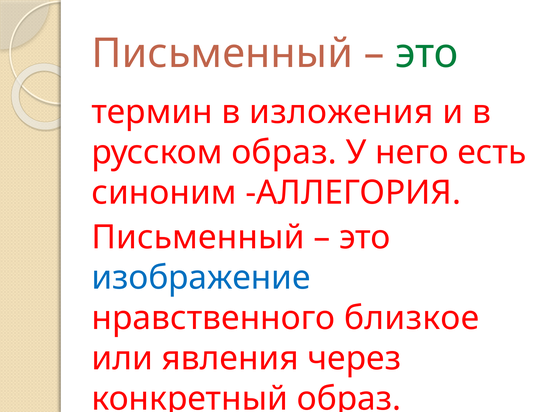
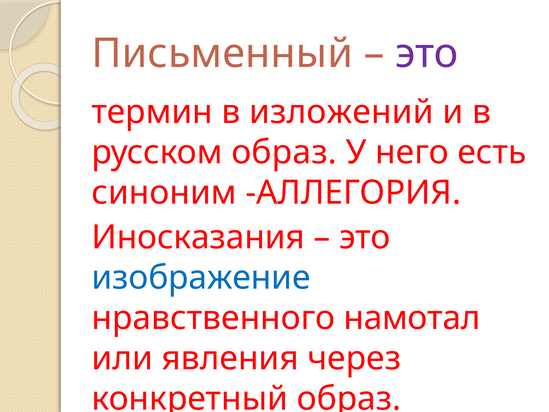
это at (427, 54) colour: green -> purple
изложения: изложения -> изложений
Письменный at (198, 237): Письменный -> Иносказания
близкое: близкое -> намотал
